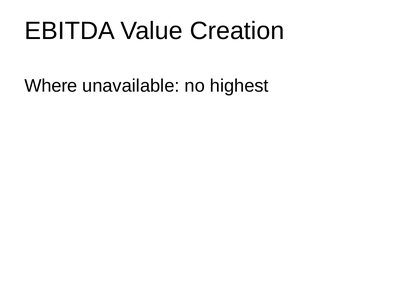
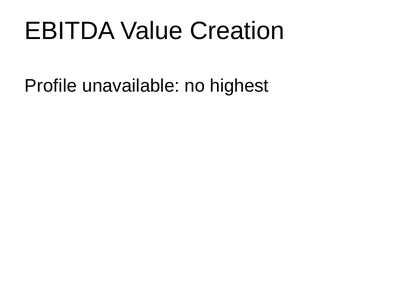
Where: Where -> Profile
